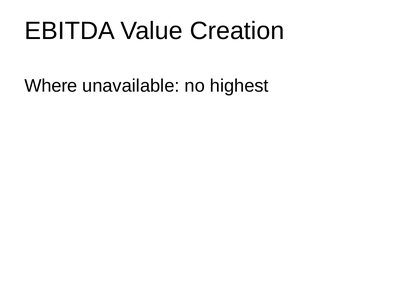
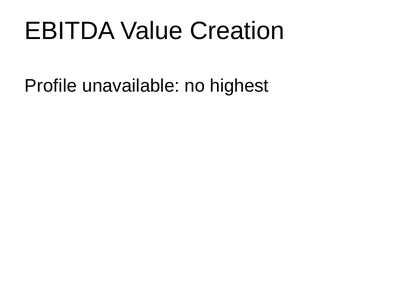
Where: Where -> Profile
